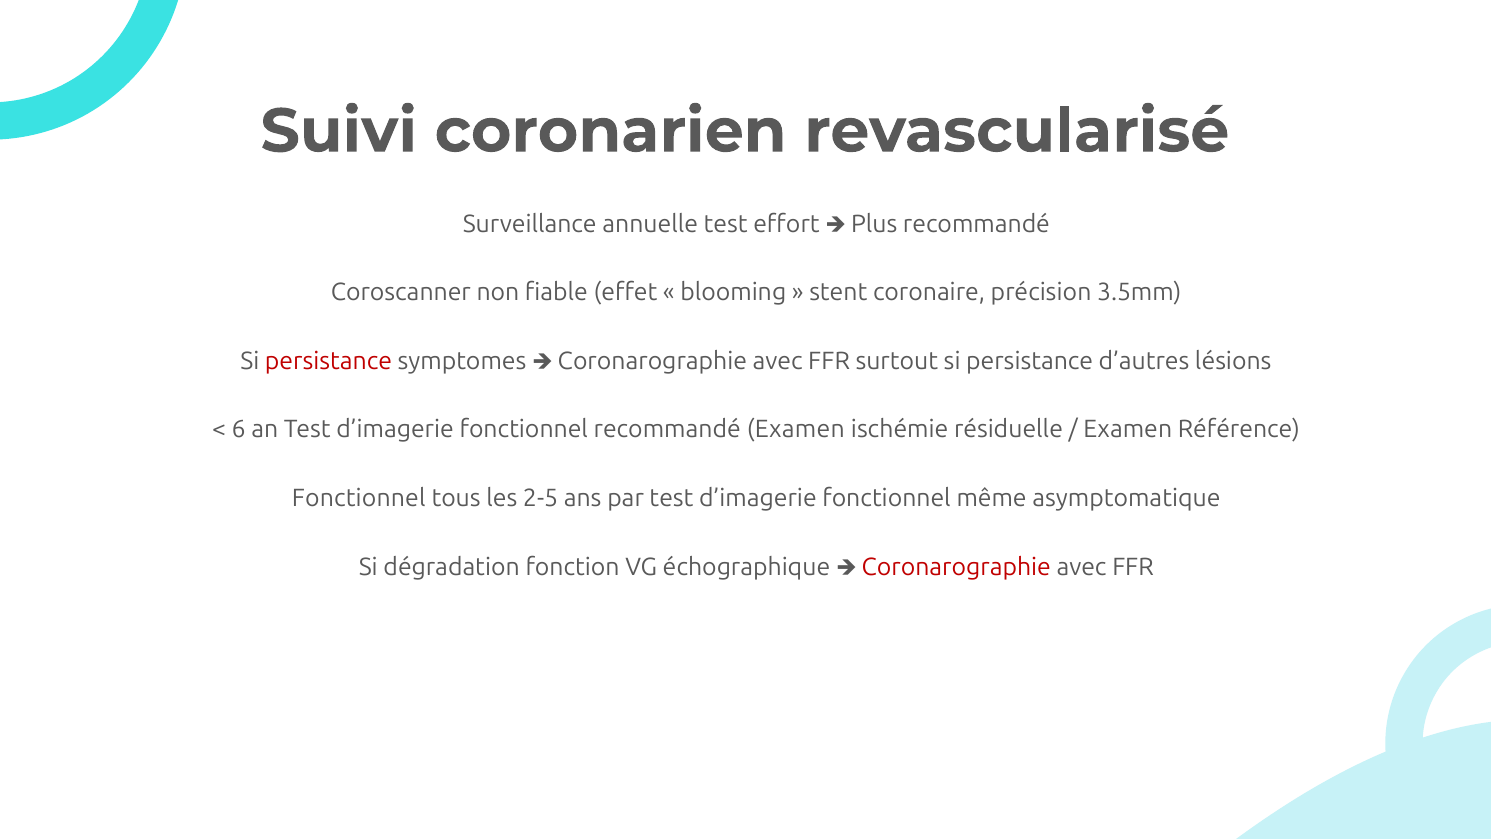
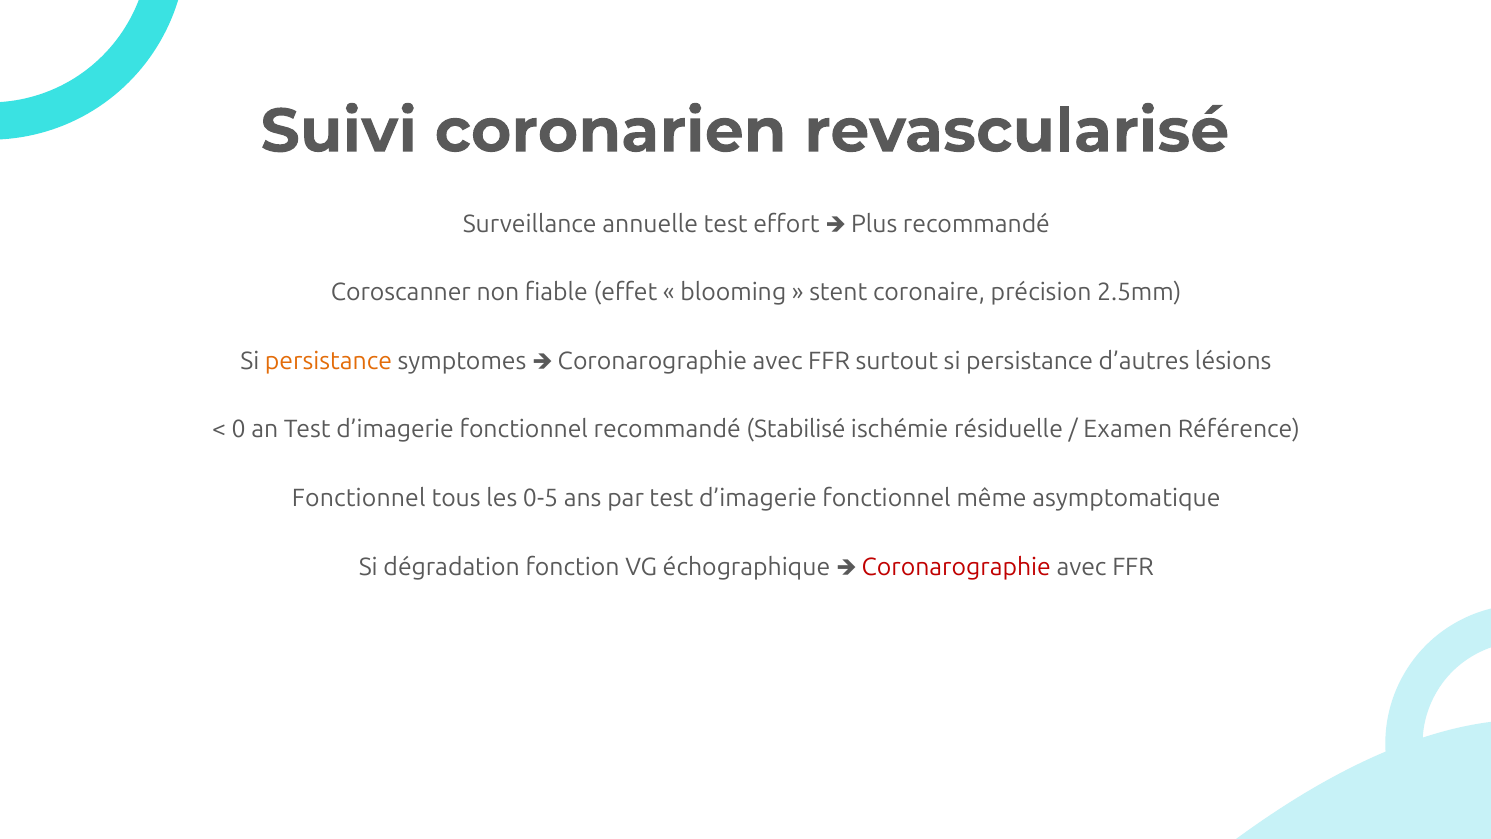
3.5mm: 3.5mm -> 2.5mm
persistance at (329, 361) colour: red -> orange
6: 6 -> 0
recommandé Examen: Examen -> Stabilisé
2-5: 2-5 -> 0-5
